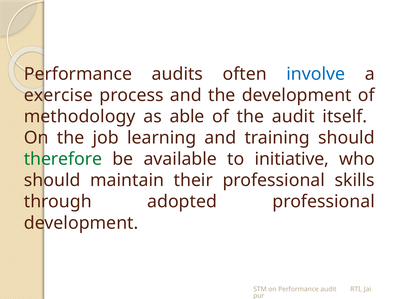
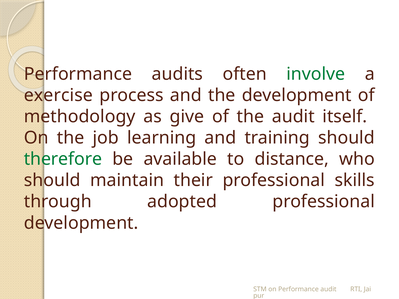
involve colour: blue -> green
able: able -> give
initiative: initiative -> distance
